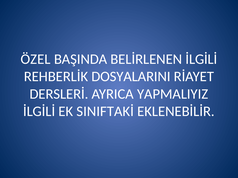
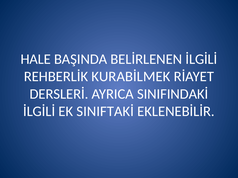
ÖZEL: ÖZEL -> HALE
DOSYALARINI: DOSYALARINI -> KURABİLMEK
YAPMALIYIZ: YAPMALIYIZ -> SINIFINDAKİ
